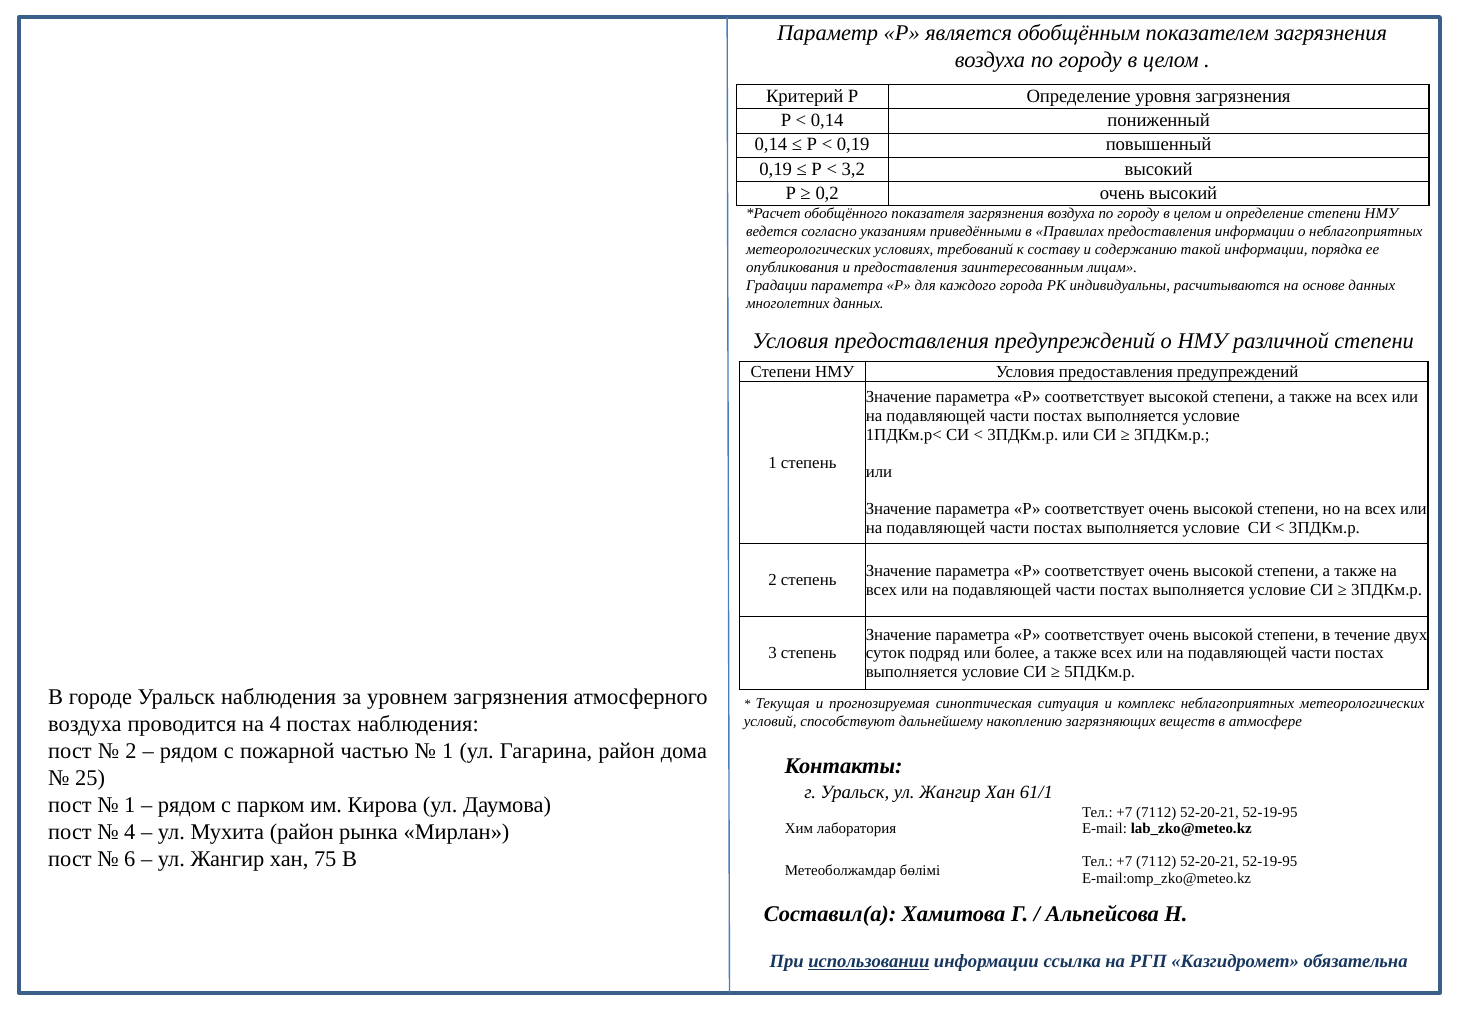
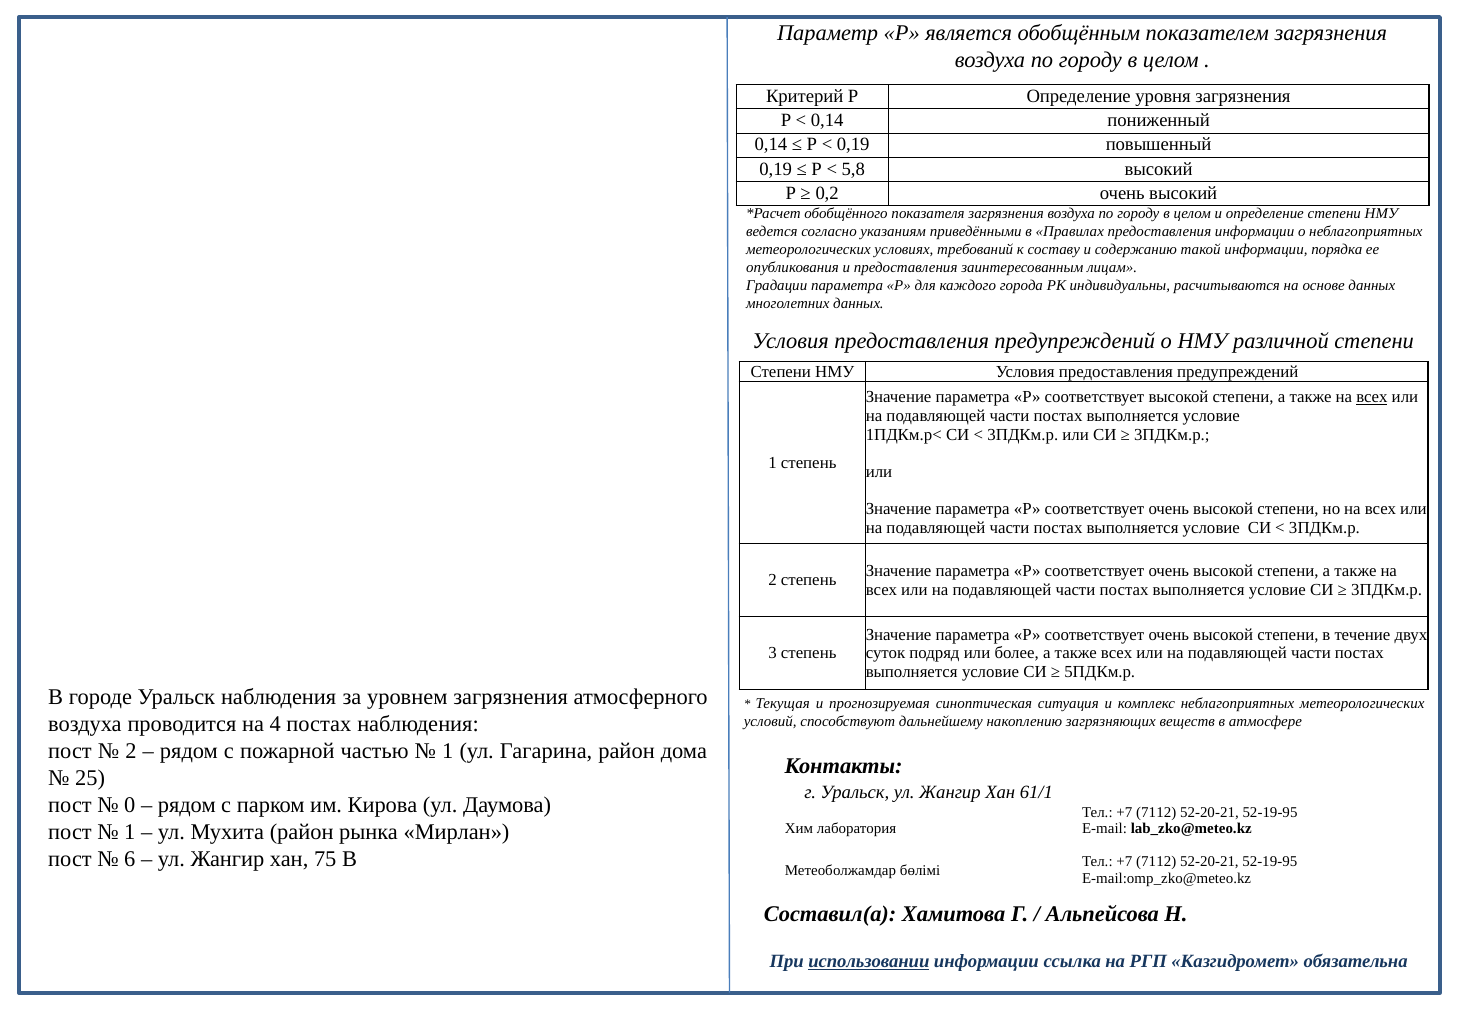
3,2: 3,2 -> 5,8
всех at (1372, 397) underline: none -> present
1 at (130, 805): 1 -> 0
4 at (130, 832): 4 -> 1
